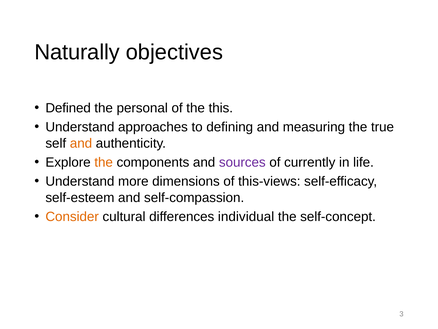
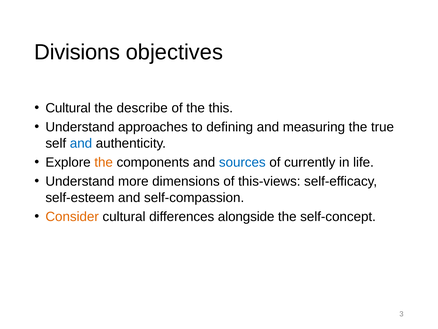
Naturally: Naturally -> Divisions
Defined at (68, 108): Defined -> Cultural
personal: personal -> describe
and at (81, 143) colour: orange -> blue
sources colour: purple -> blue
individual: individual -> alongside
